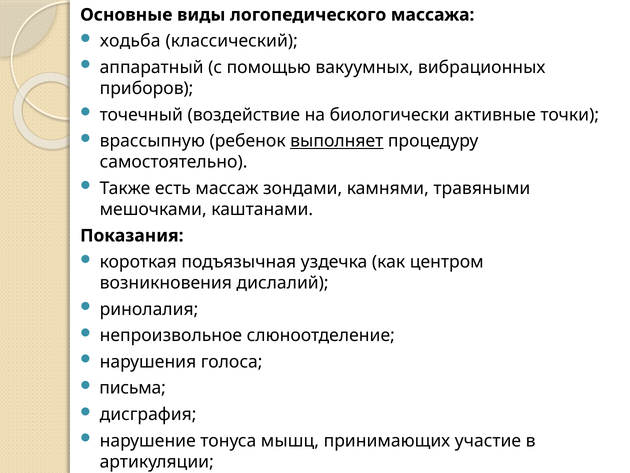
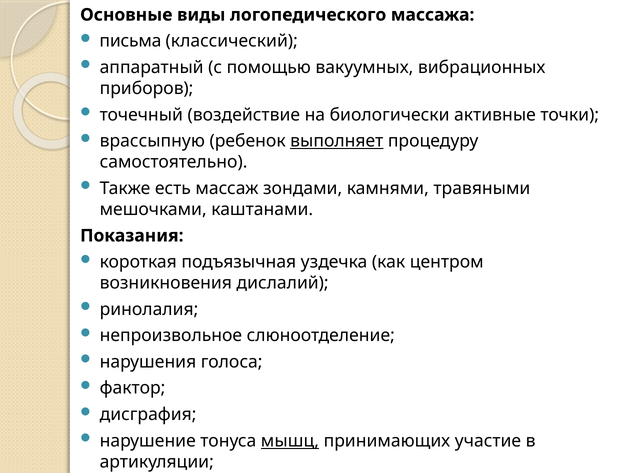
ходьба: ходьба -> письма
письма: письма -> фактор
мышц underline: none -> present
